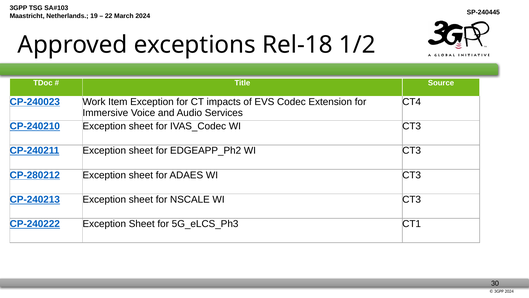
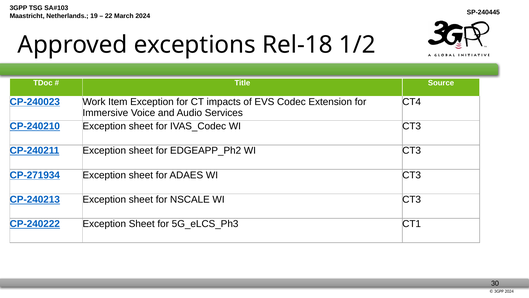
CP-280212: CP-280212 -> CP-271934
